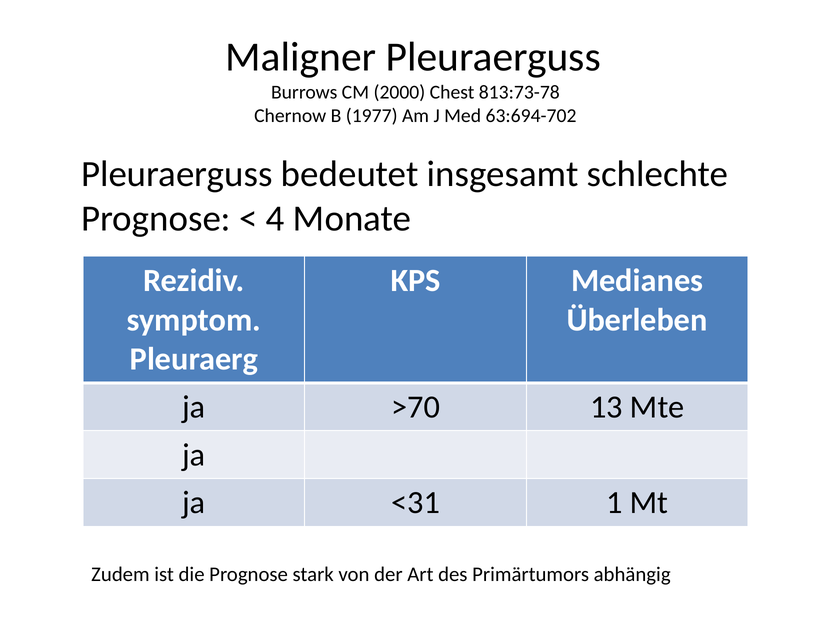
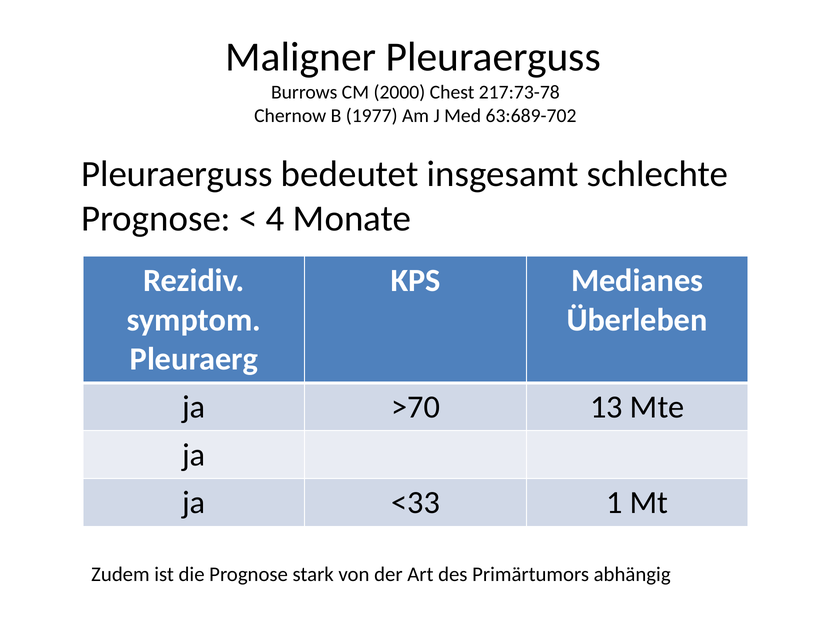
813:73-78: 813:73-78 -> 217:73-78
63:694-702: 63:694-702 -> 63:689-702
<31: <31 -> <33
